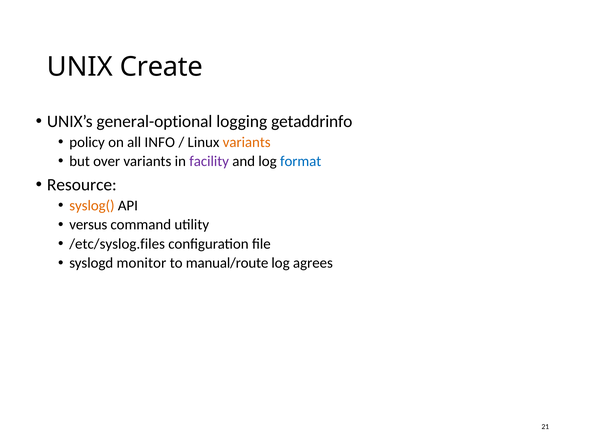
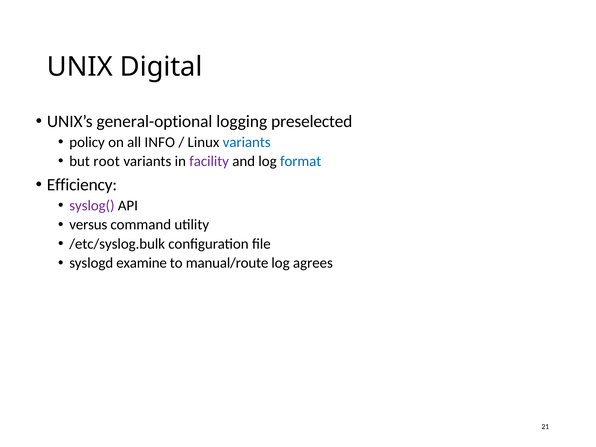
Create: Create -> Digital
getaddrinfo: getaddrinfo -> preselected
variants at (247, 142) colour: orange -> blue
over: over -> root
Resource: Resource -> Efficiency
syslog( colour: orange -> purple
/etc/syslog.files: /etc/syslog.files -> /etc/syslog.bulk
monitor: monitor -> examine
